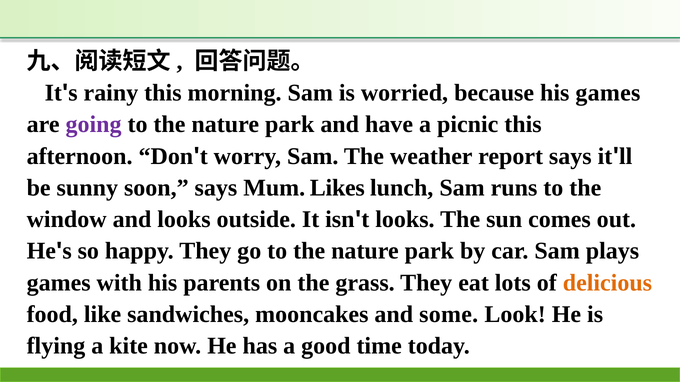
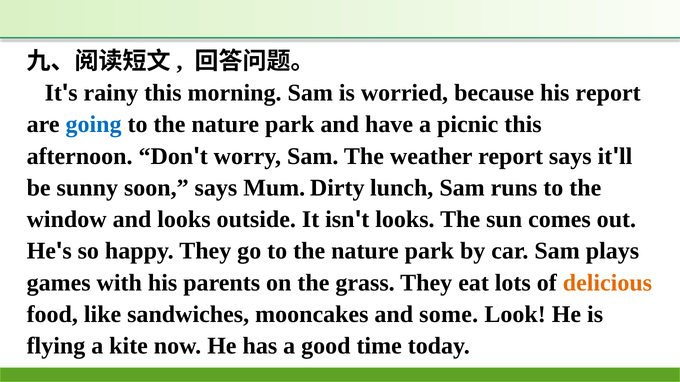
his games: games -> report
going colour: purple -> blue
Likes: Likes -> Dirty
